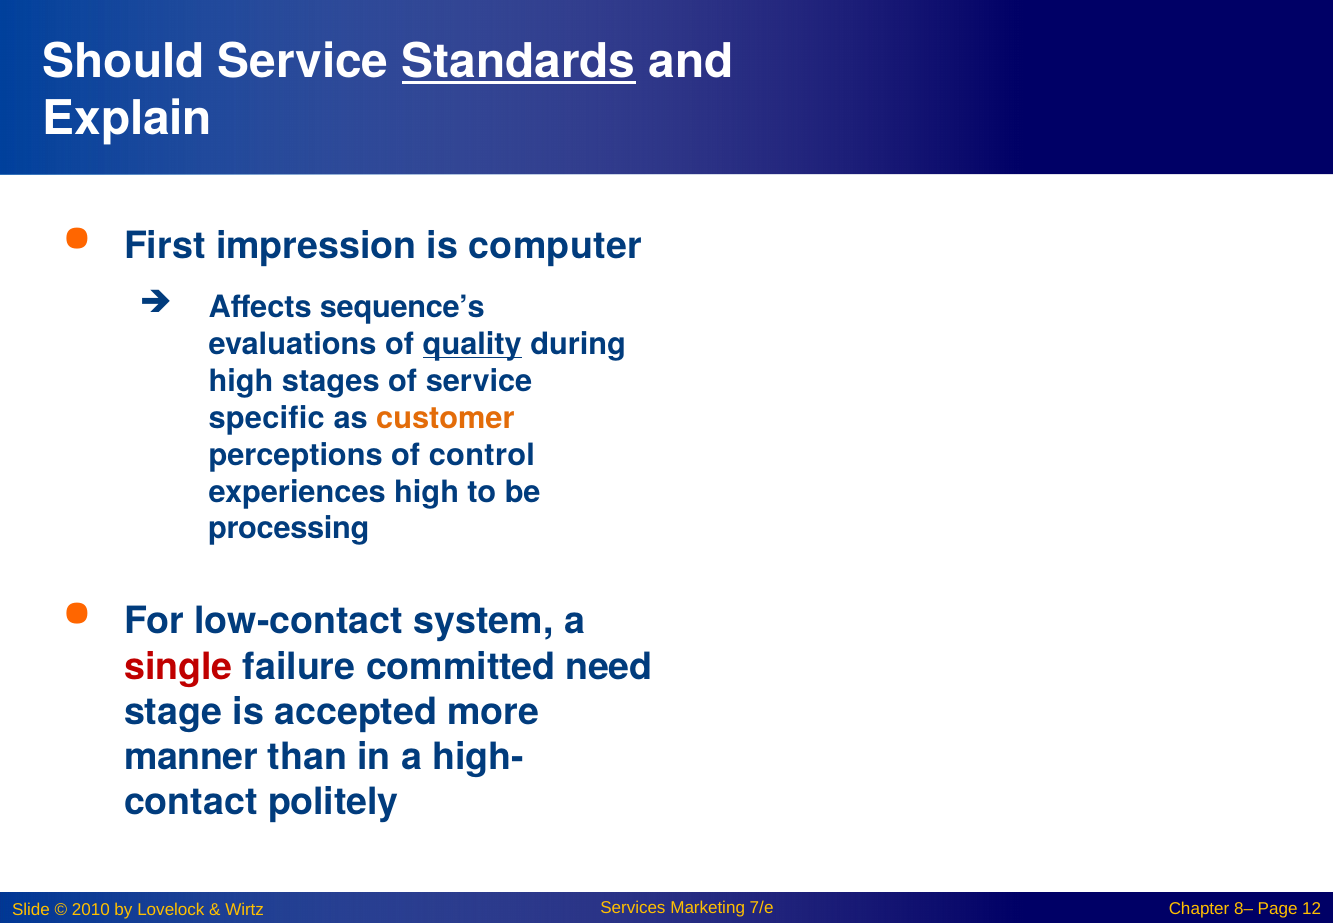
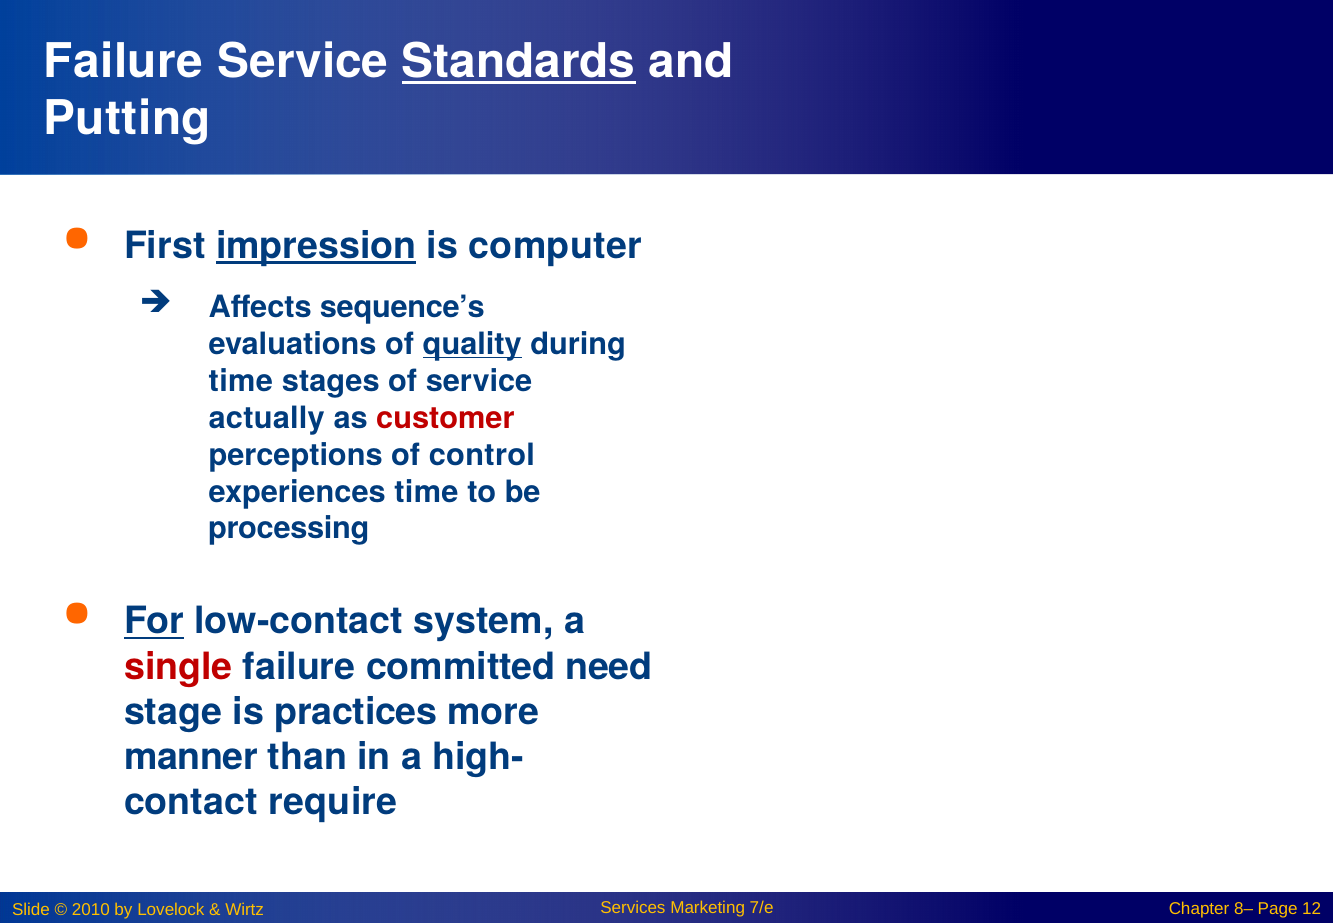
Should at (124, 62): Should -> Failure
Explain: Explain -> Putting
impression underline: none -> present
high at (241, 381): high -> time
specific: specific -> actually
customer colour: orange -> red
experiences high: high -> time
For underline: none -> present
accepted: accepted -> practices
politely: politely -> require
